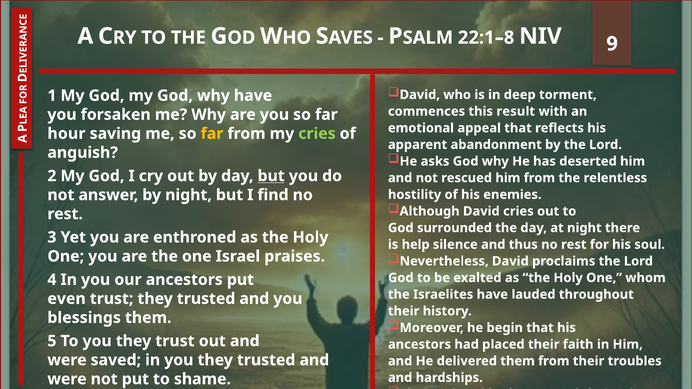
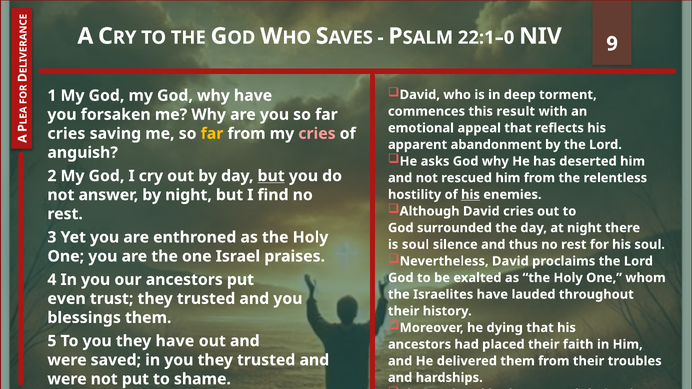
22:1–8: 22:1–8 -> 22:1–0
hour at (66, 134): hour -> cries
cries at (317, 134) colour: light green -> pink
his at (470, 195) underline: none -> present
is help: help -> soul
begin: begin -> dying
they trust: trust -> have
